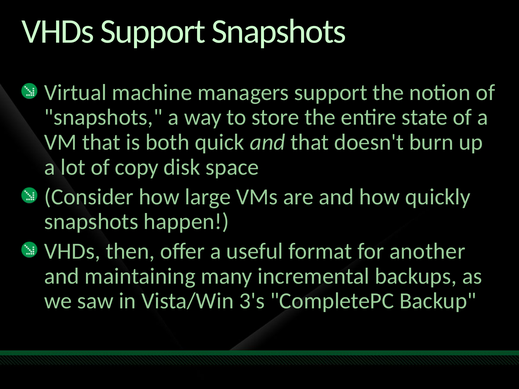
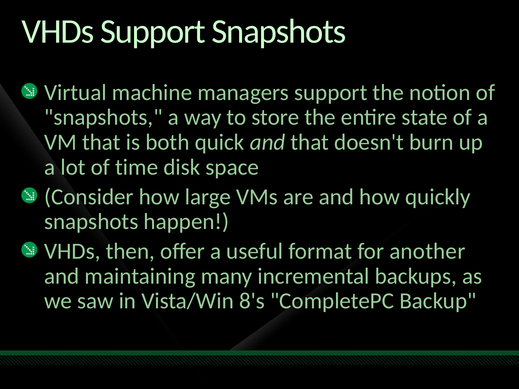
copy: copy -> time
3's: 3's -> 8's
